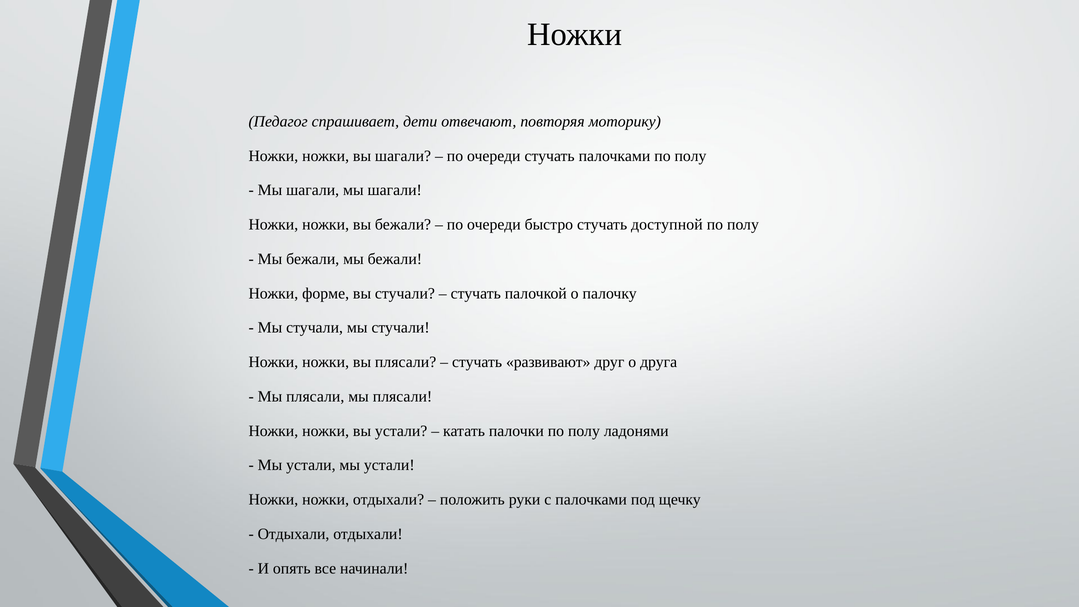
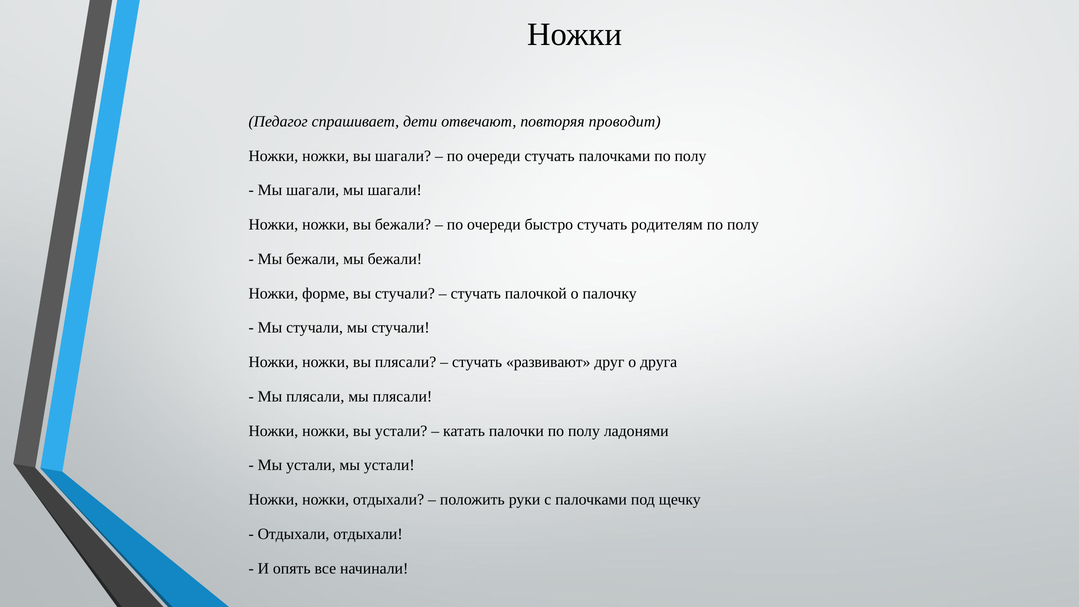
моторику: моторику -> проводит
доступной: доступной -> родителям
